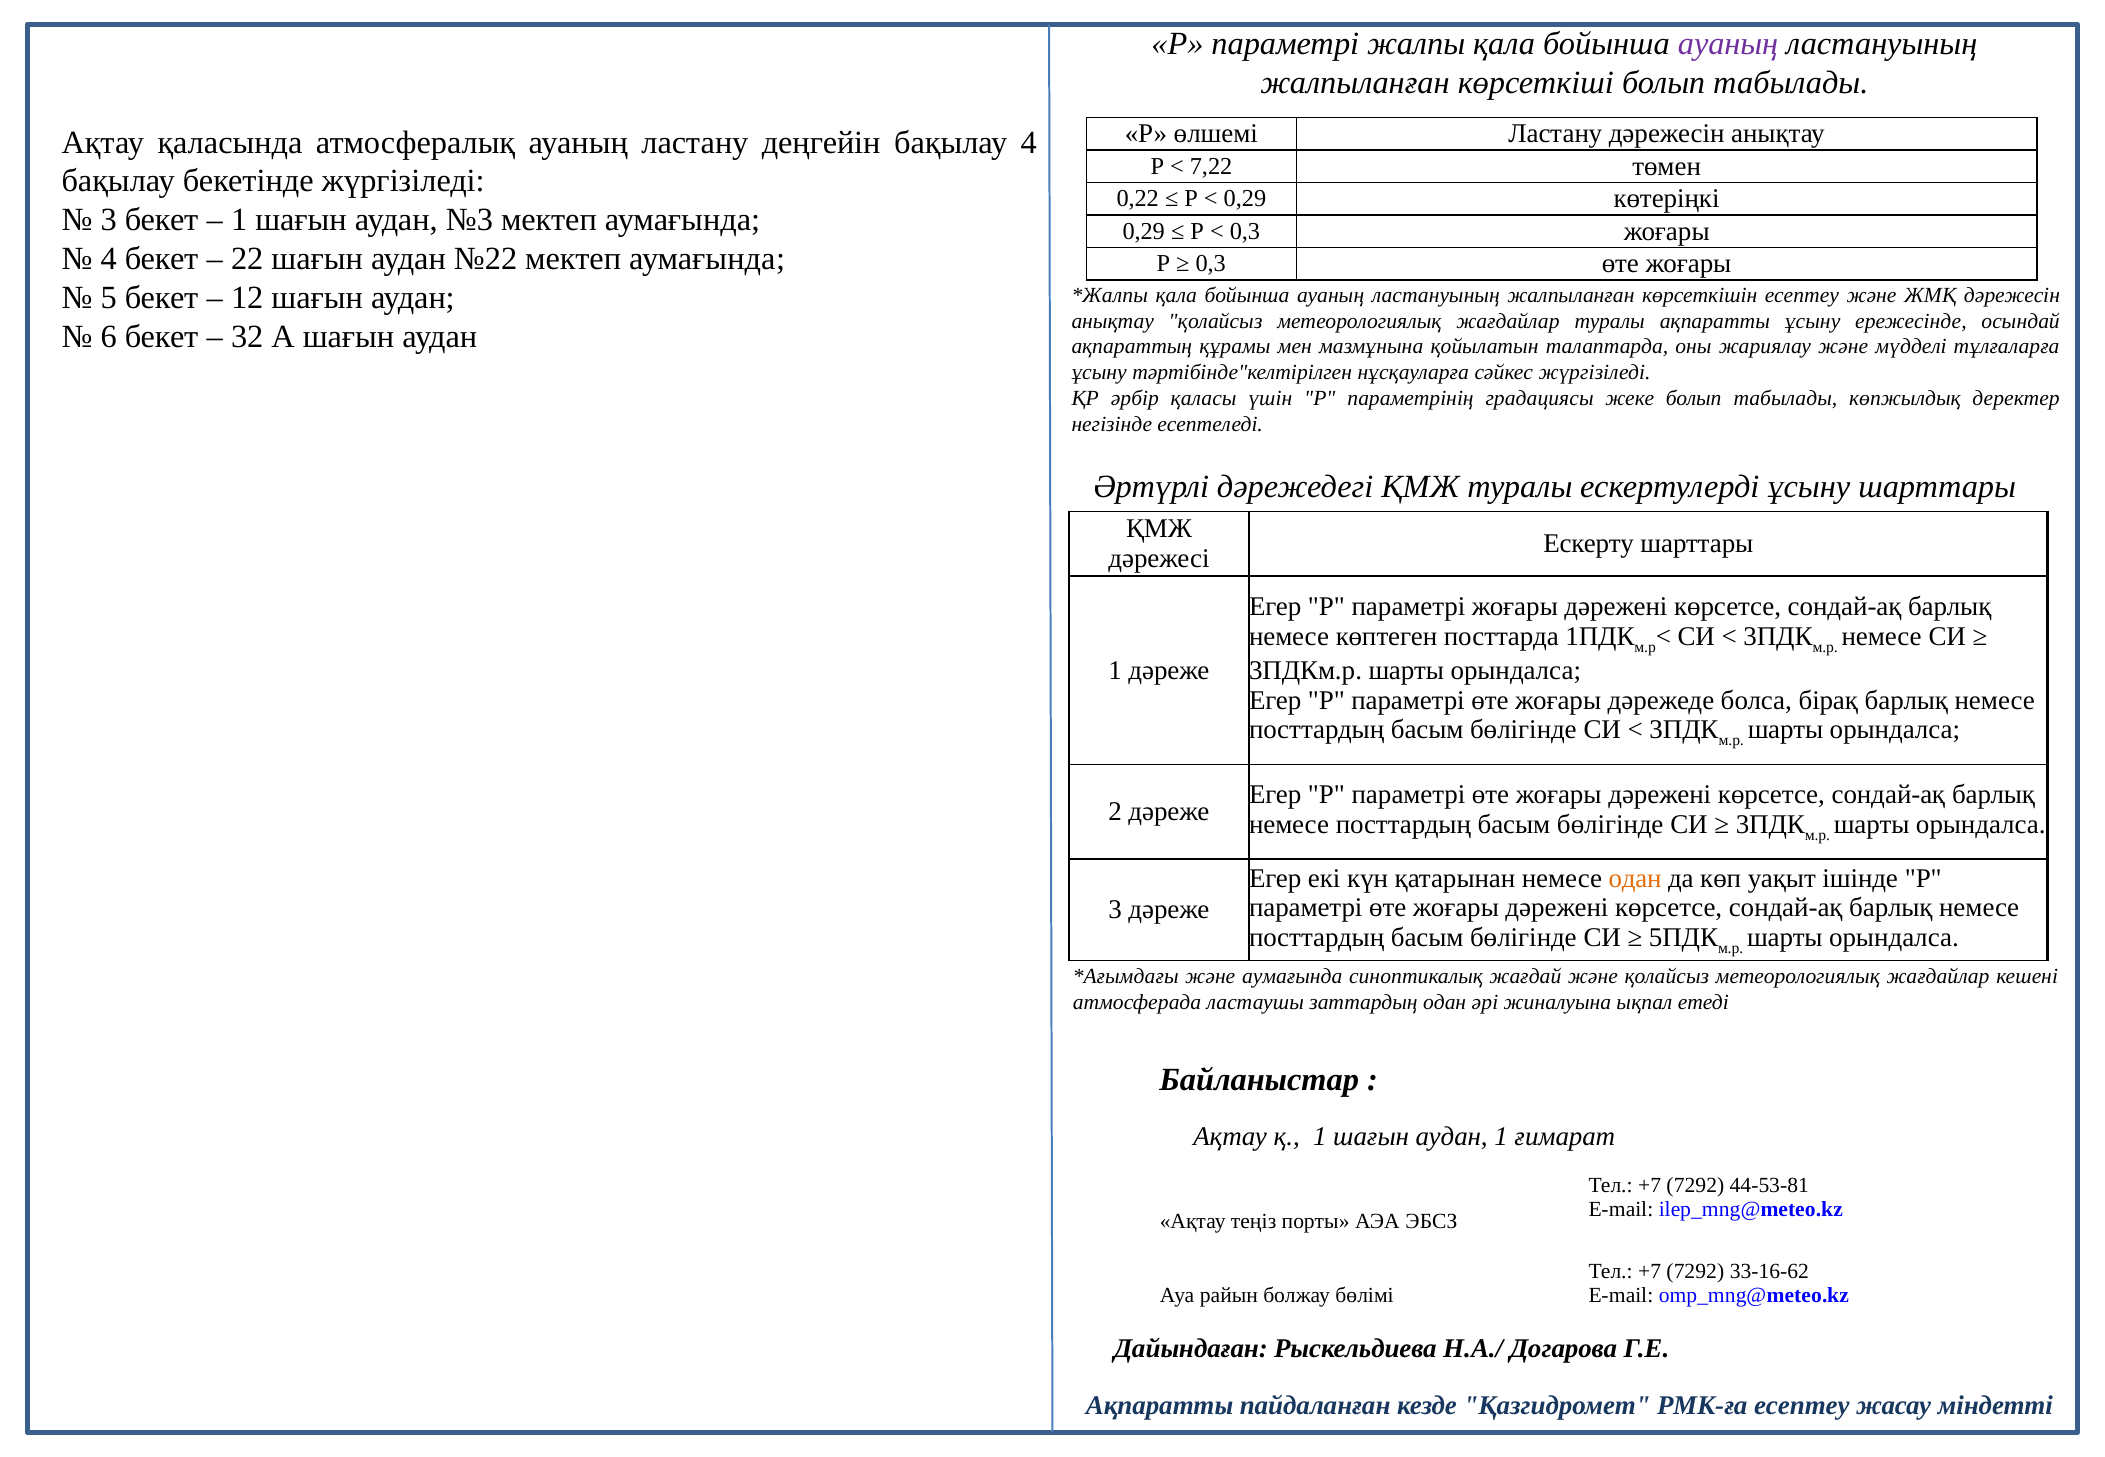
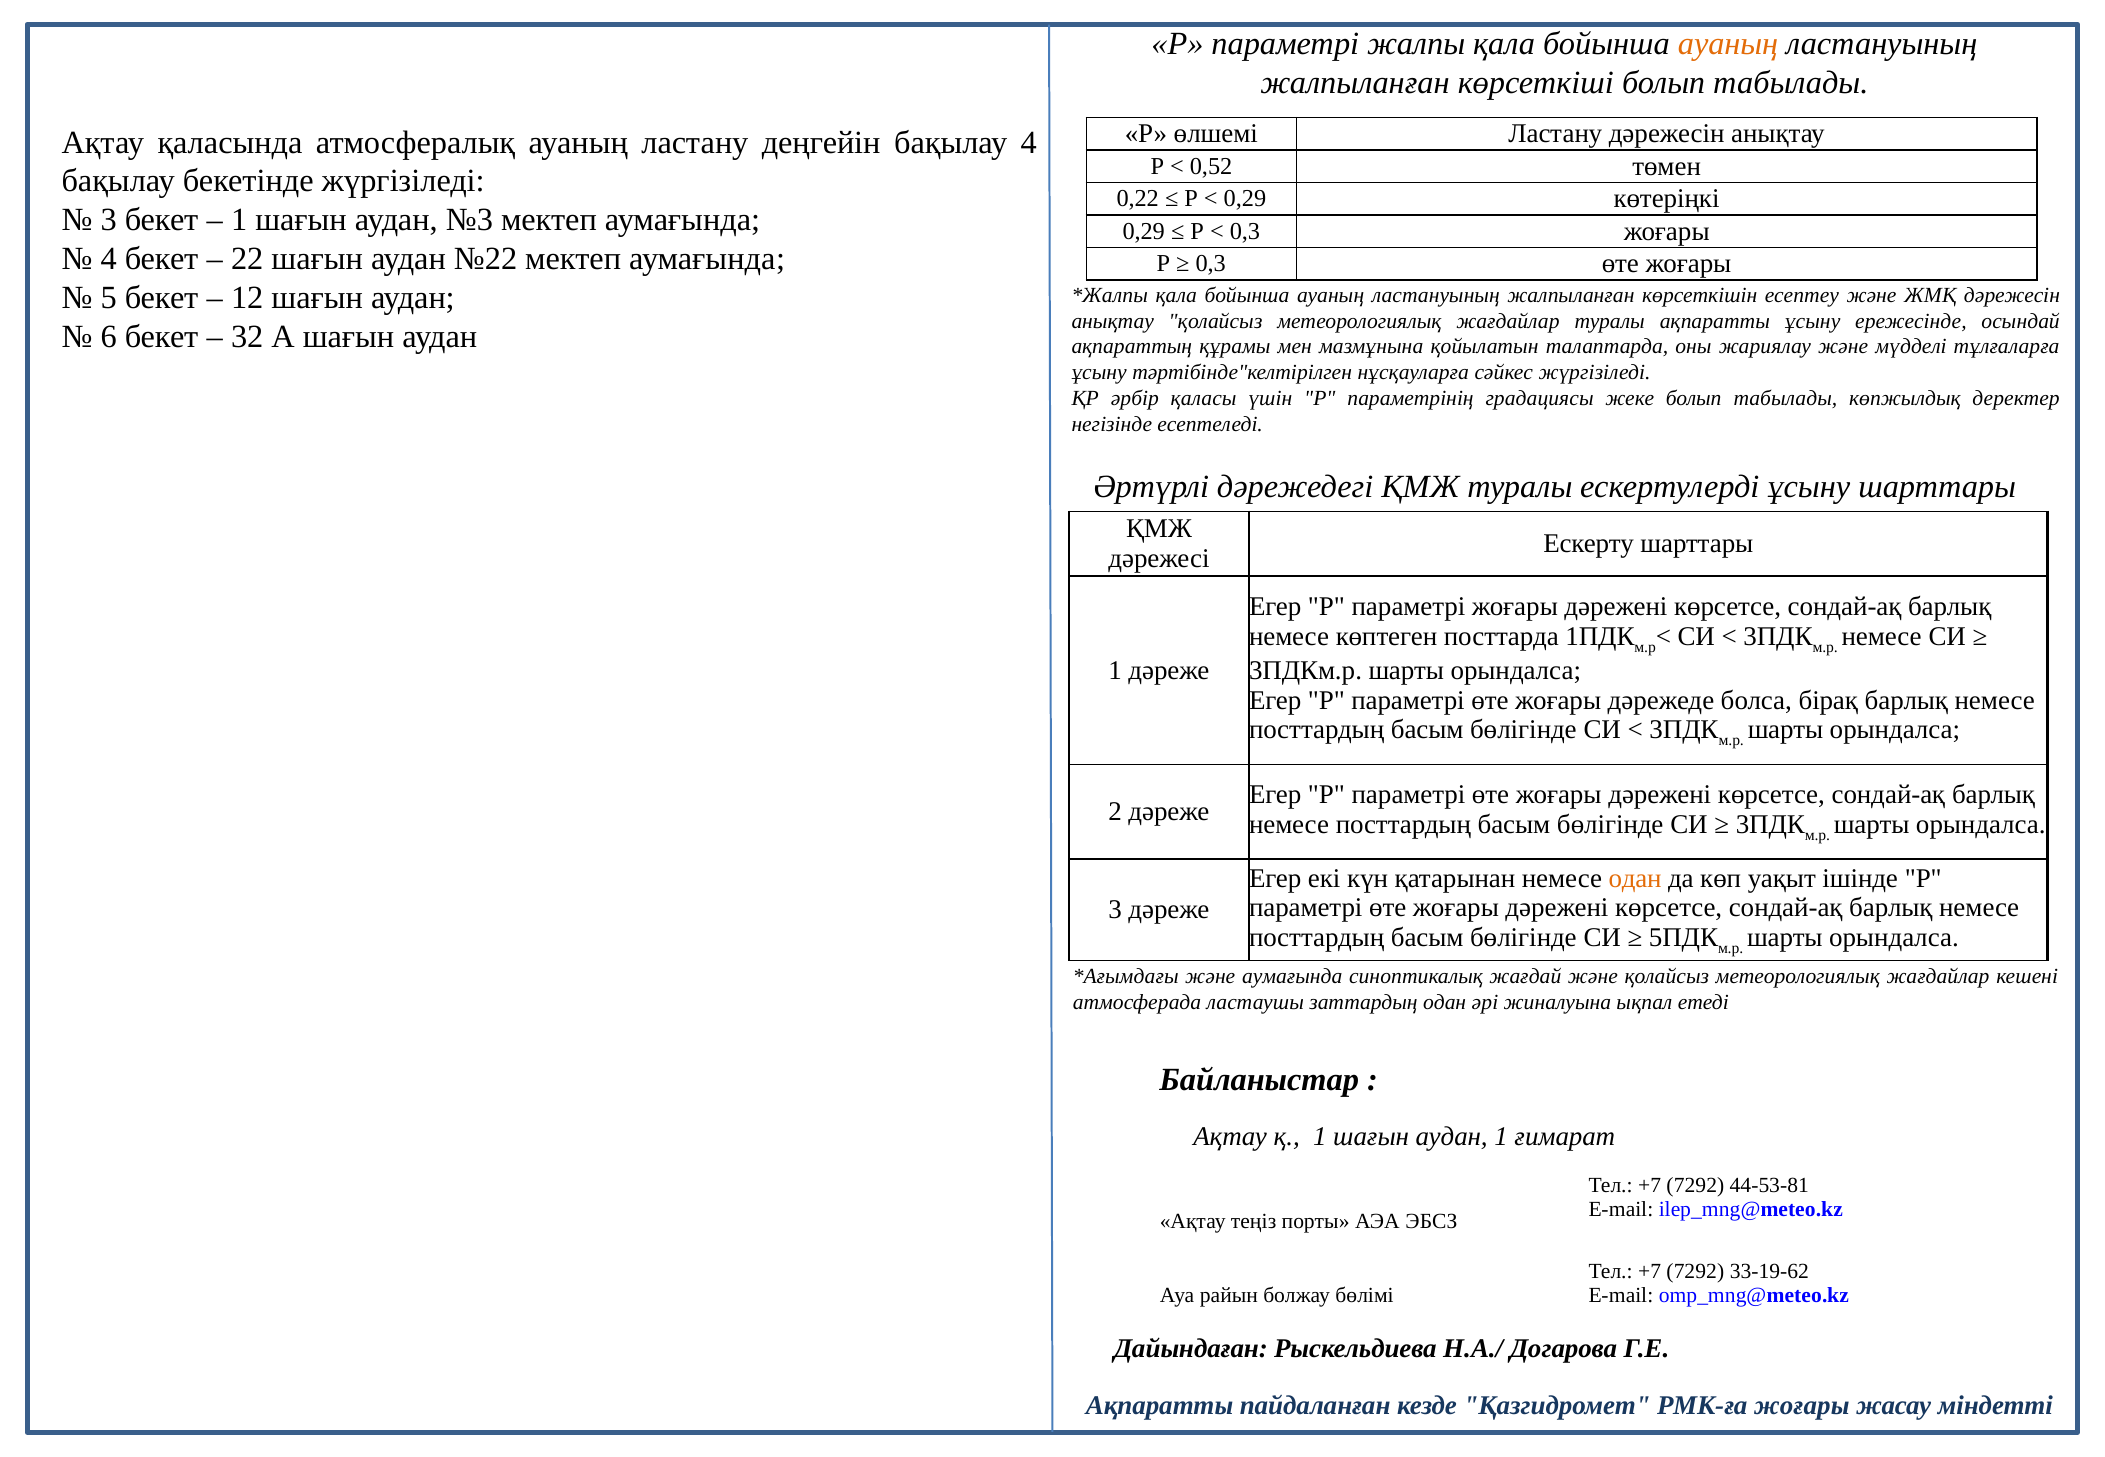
ауаның at (1728, 44) colour: purple -> orange
7,22: 7,22 -> 0,52
33-16-62: 33-16-62 -> 33-19-62
РМК-ға есептеу: есептеу -> жоғары
